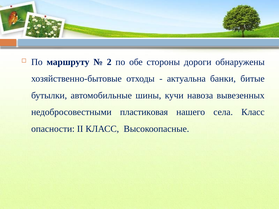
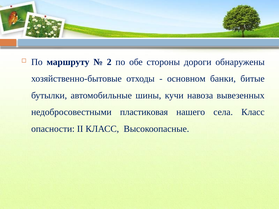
актуальна: актуальна -> основном
